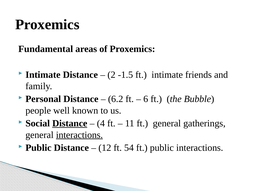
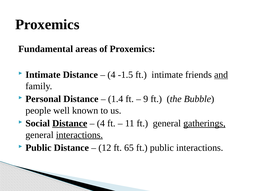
2 at (111, 75): 2 -> 4
and underline: none -> present
6.2: 6.2 -> 1.4
6: 6 -> 9
gatherings underline: none -> present
54: 54 -> 65
